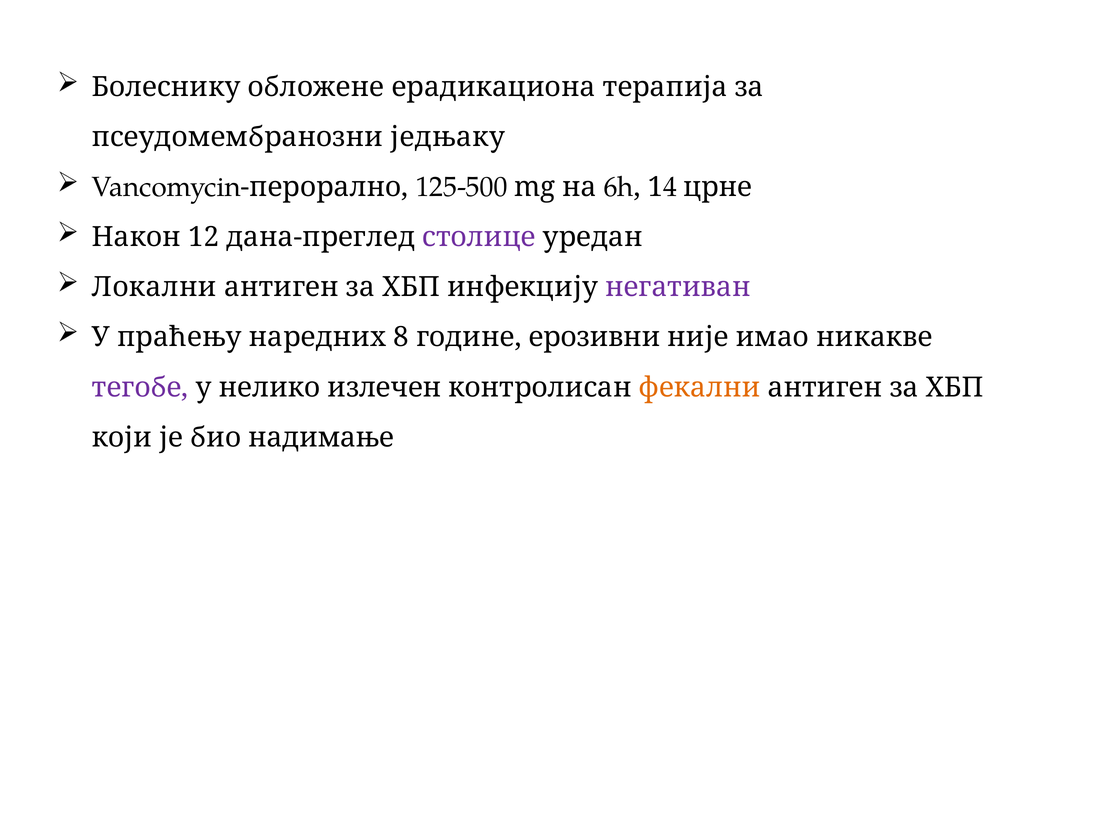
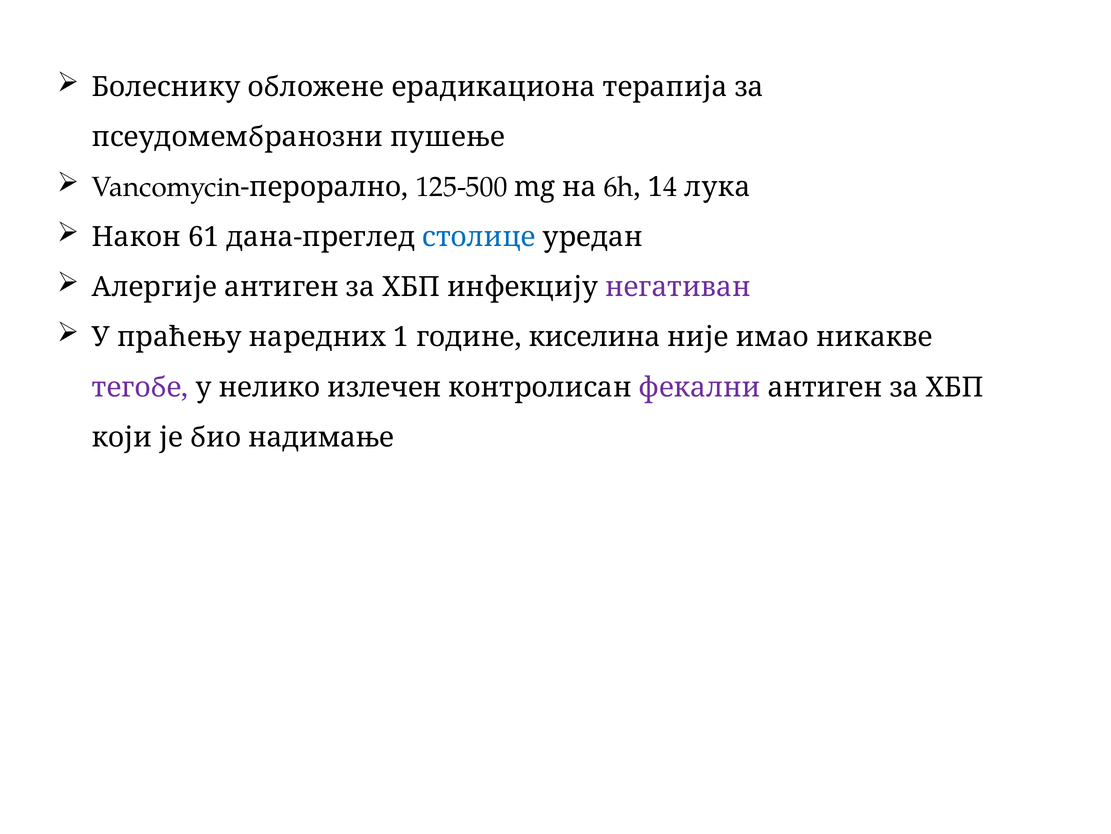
једњаку: једњаку -> пушење
црне: црне -> лука
12: 12 -> 61
столице colour: purple -> blue
Локални: Локални -> Алергије
8: 8 -> 1
ерозивни: ерозивни -> киселина
фекални colour: orange -> purple
